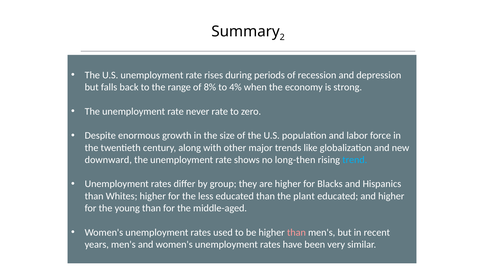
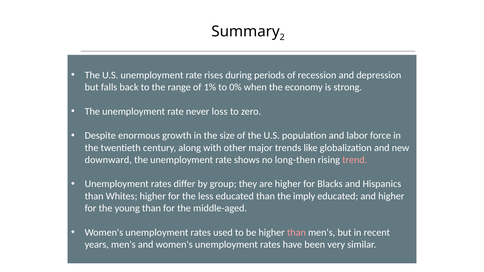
8%: 8% -> 1%
4%: 4% -> 0%
never rate: rate -> loss
trend colour: light blue -> pink
plant: plant -> imply
